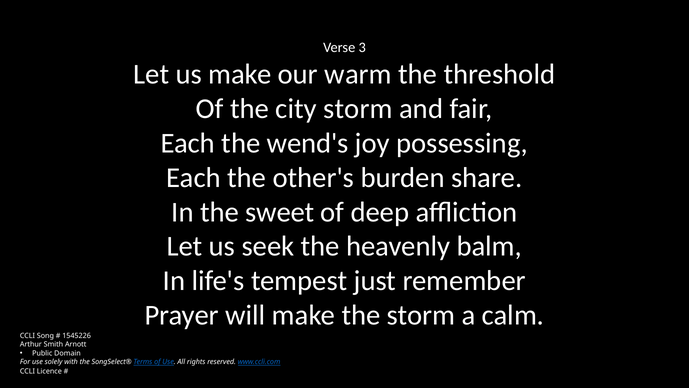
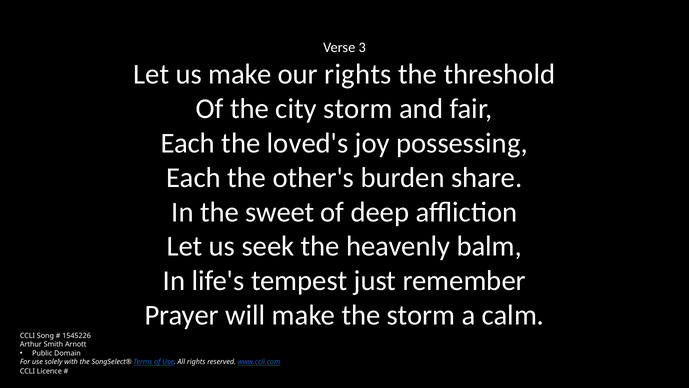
our warm: warm -> rights
wend's: wend's -> loved's
